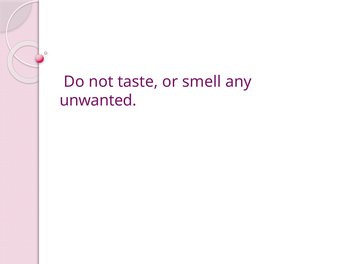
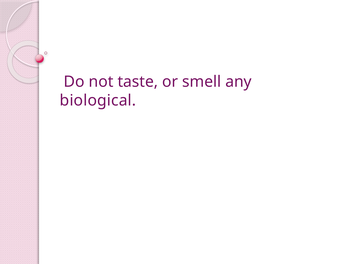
unwanted: unwanted -> biological
